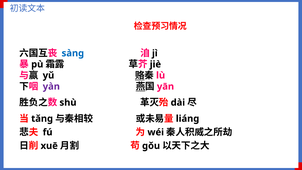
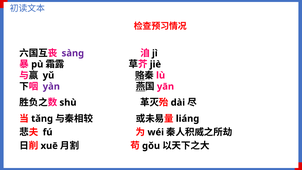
sàng colour: blue -> purple
